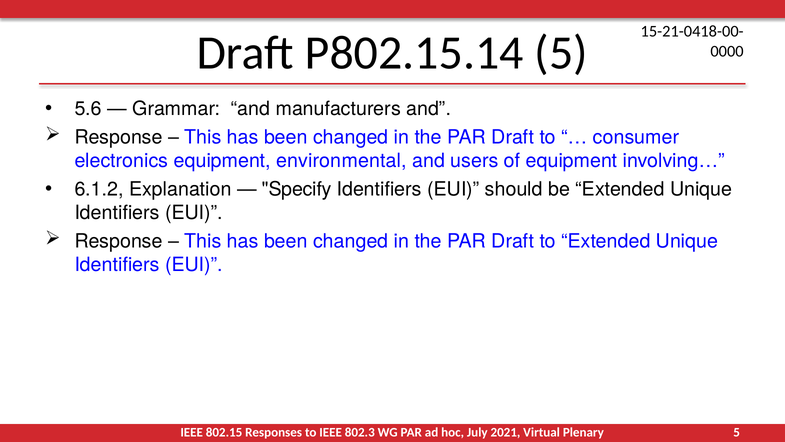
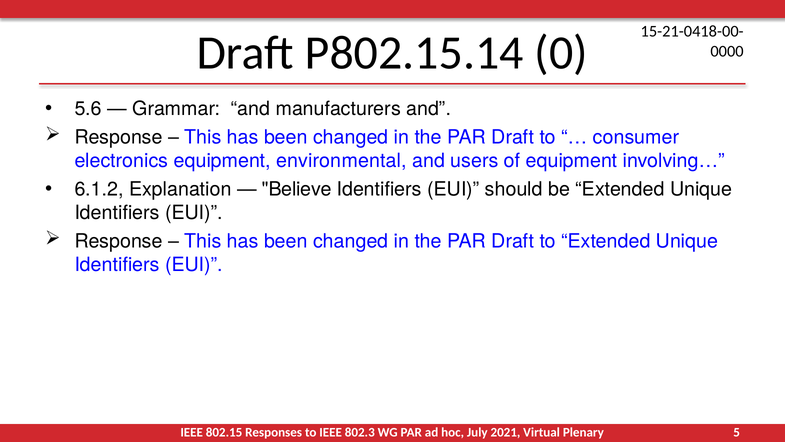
P802.15.14 5: 5 -> 0
Specify: Specify -> Believe
